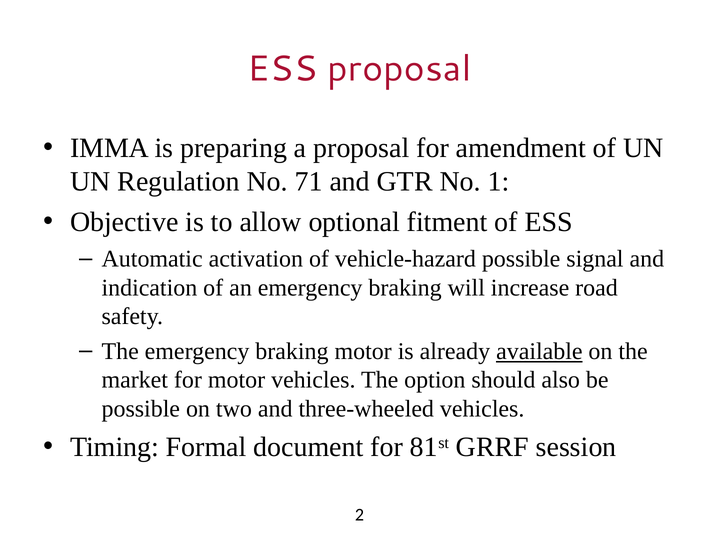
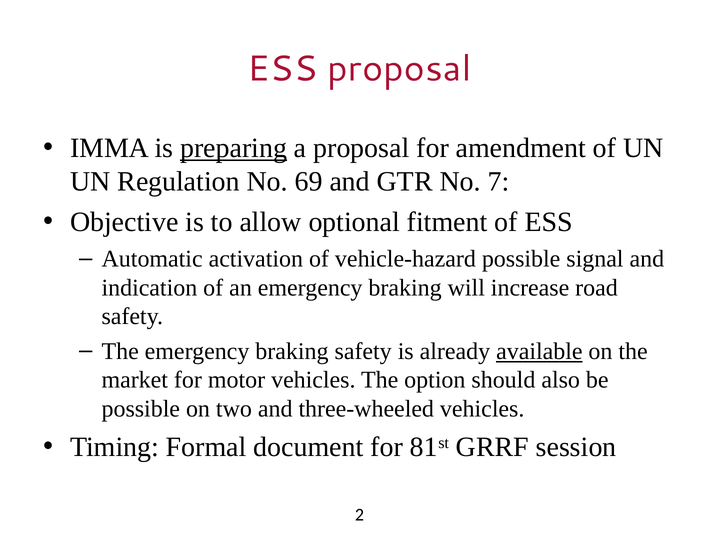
preparing underline: none -> present
71: 71 -> 69
1: 1 -> 7
braking motor: motor -> safety
